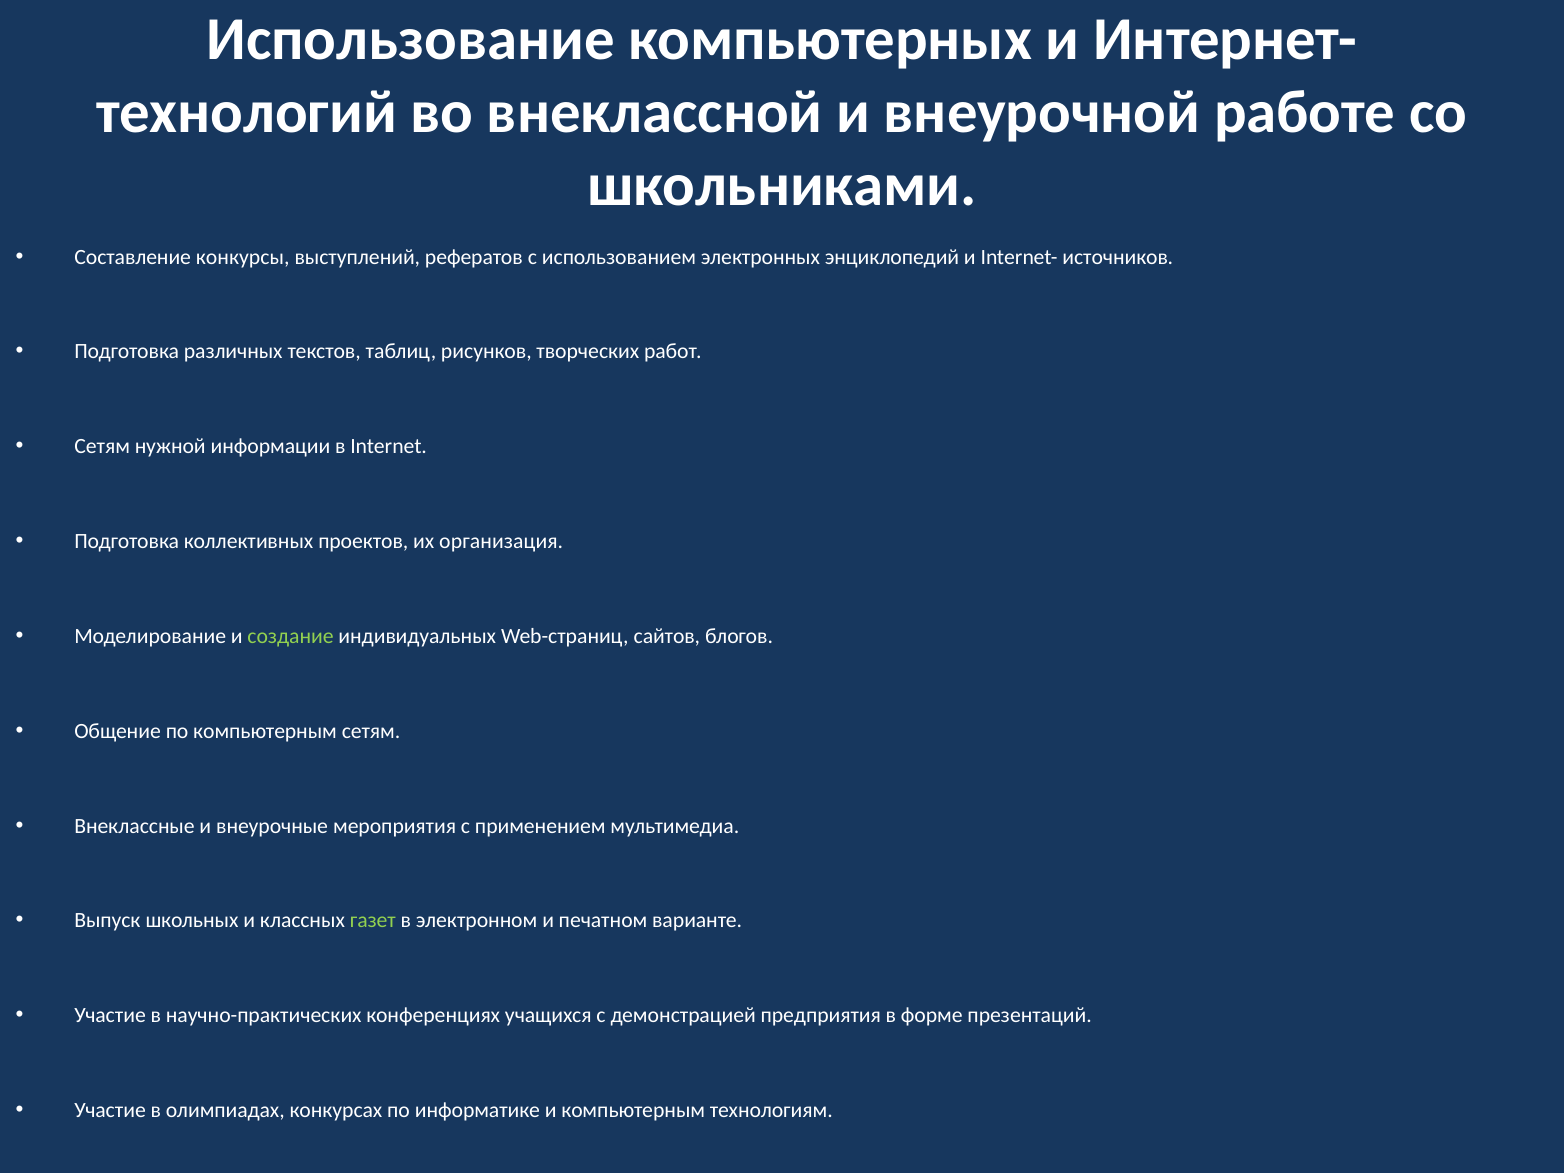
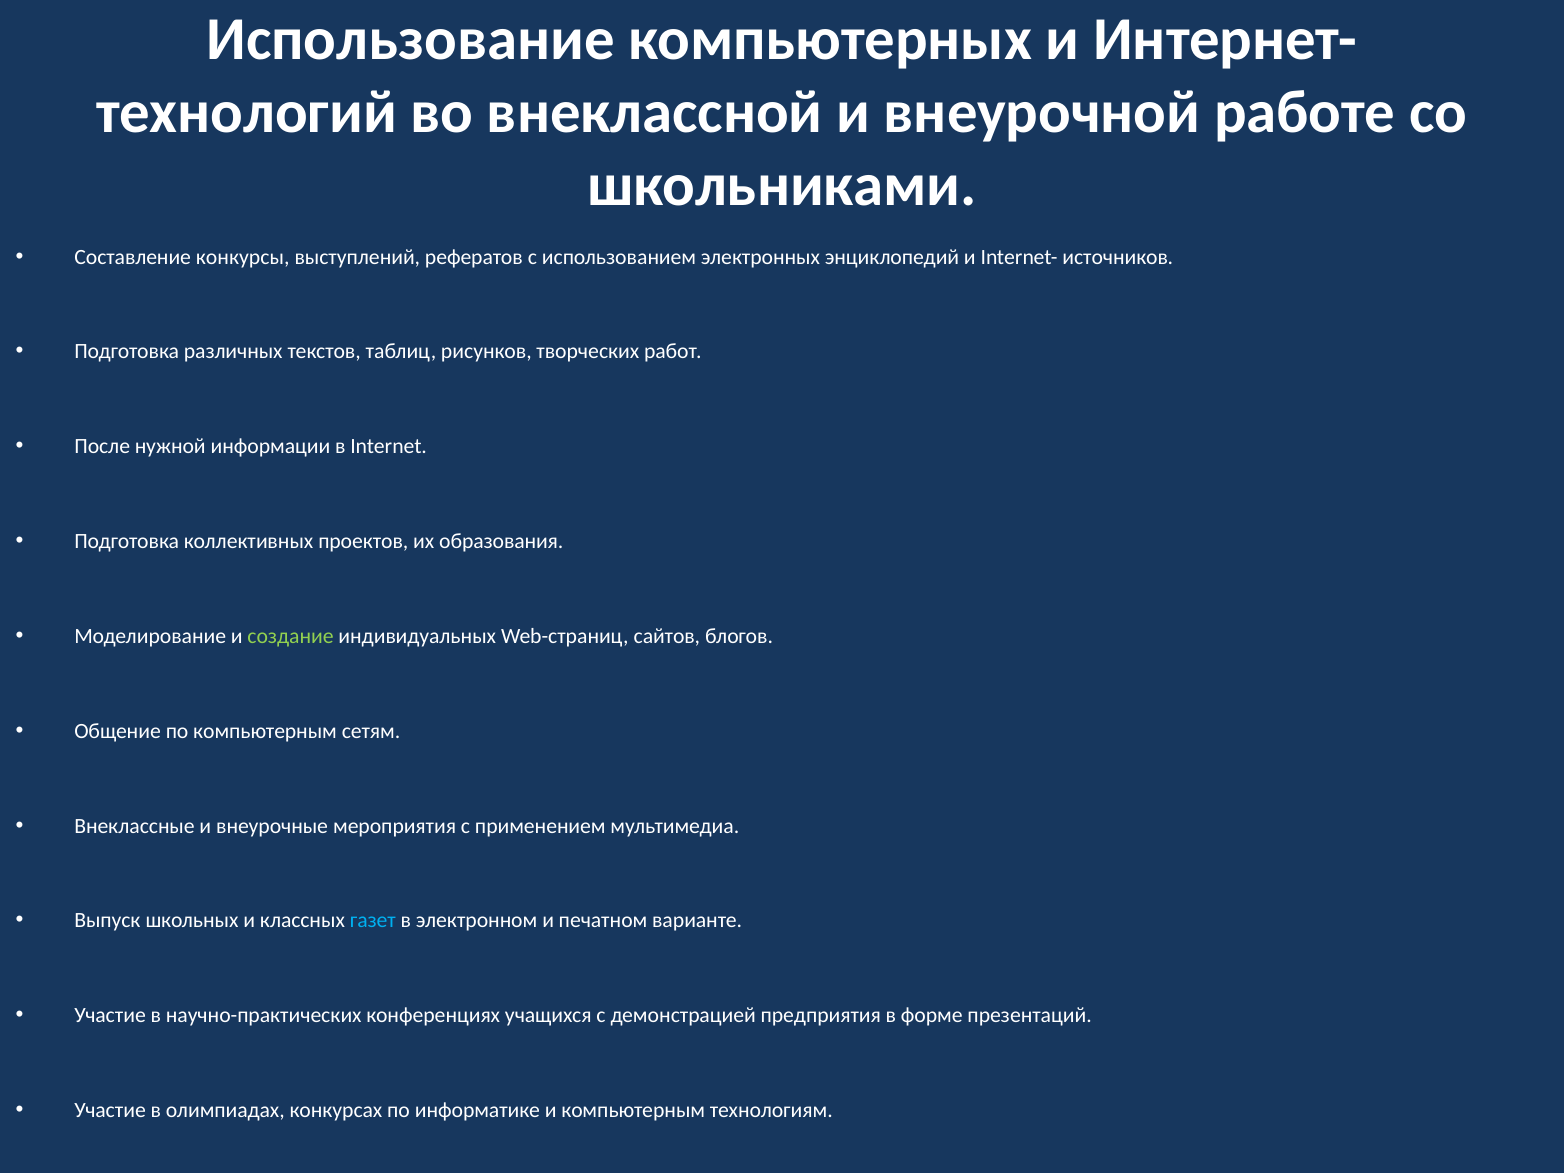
Сетям at (102, 447): Сетям -> После
организация: организация -> образования
газет colour: light green -> light blue
